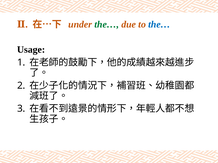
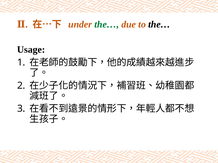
the… at (159, 24) colour: blue -> black
